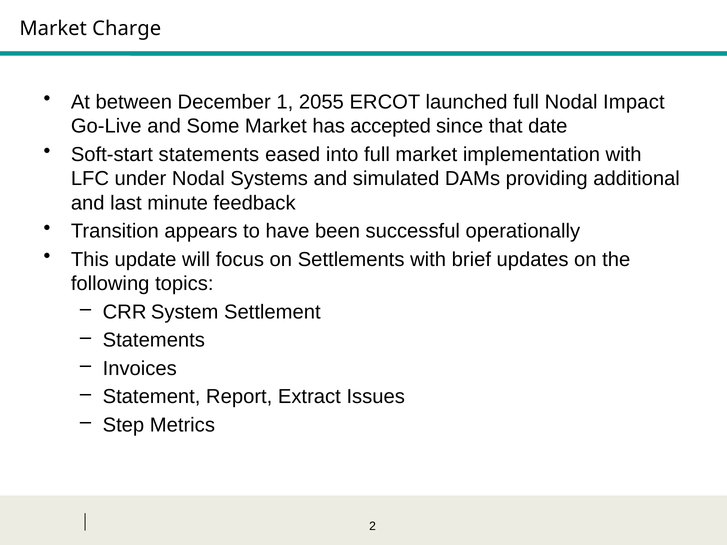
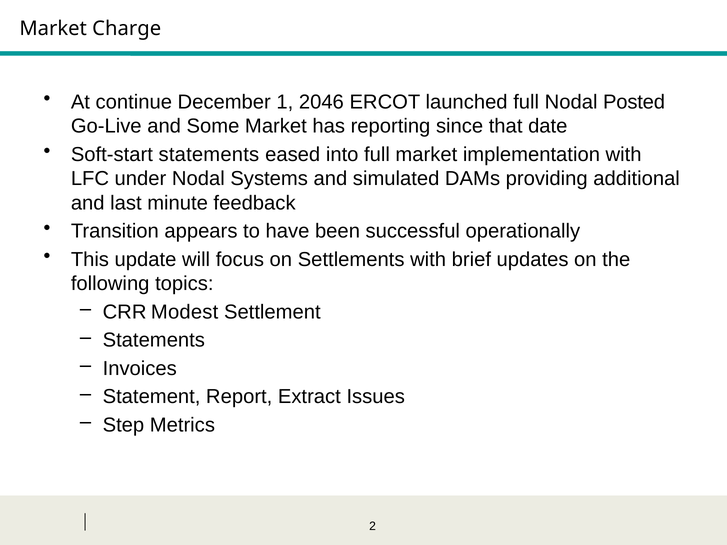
between: between -> continue
2055: 2055 -> 2046
Impact: Impact -> Posted
accepted: accepted -> reporting
System: System -> Modest
